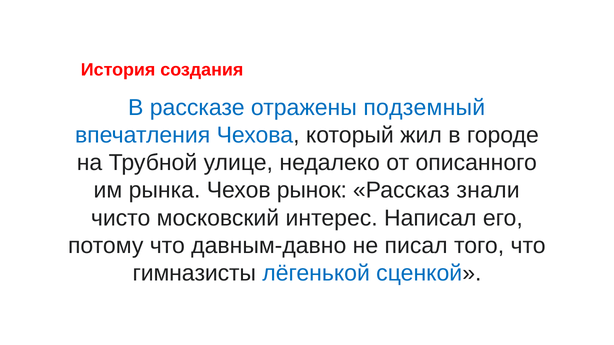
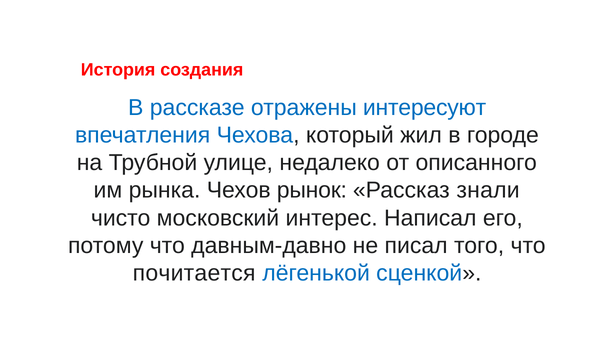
подземный: подземный -> интересуют
гимназисты: гимназисты -> почитается
